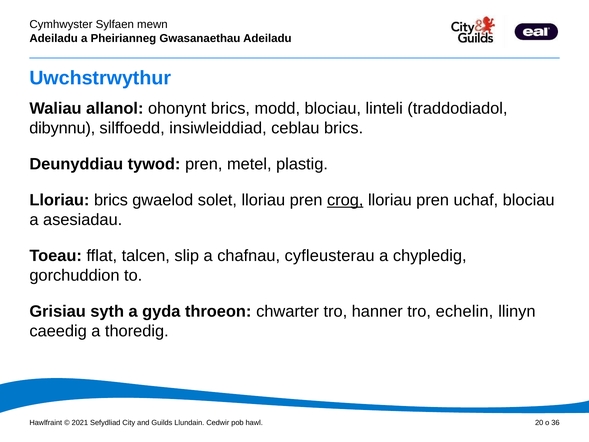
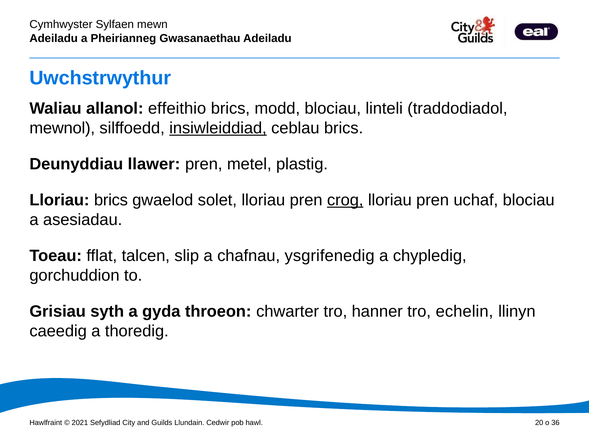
ohonynt: ohonynt -> effeithio
dibynnu: dibynnu -> mewnol
insiwleiddiad underline: none -> present
tywod: tywod -> llawer
cyfleusterau: cyfleusterau -> ysgrifenedig
